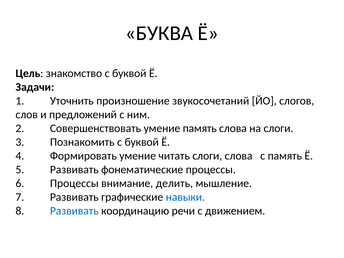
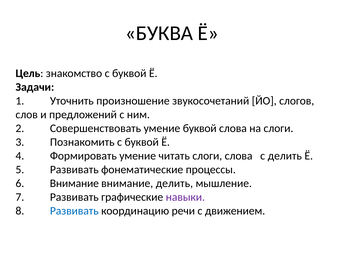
умение память: память -> буквой
с память: память -> делить
6 Процессы: Процессы -> Внимание
навыки colour: blue -> purple
